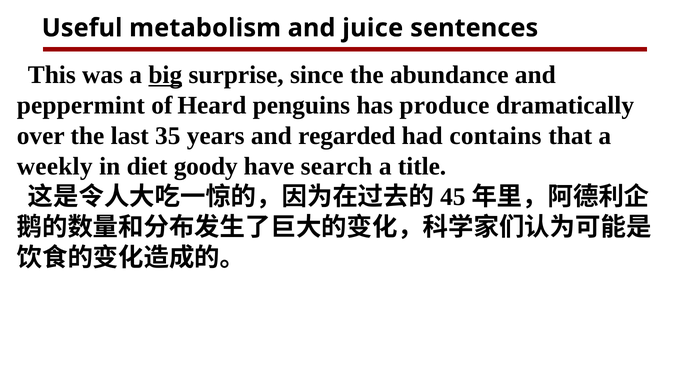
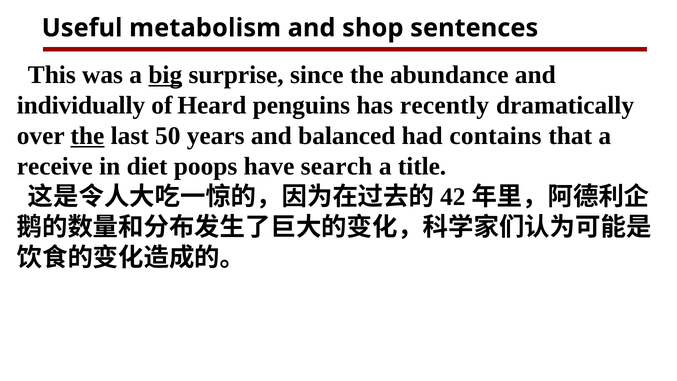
juice: juice -> shop
peppermint: peppermint -> individually
produce: produce -> recently
the at (87, 136) underline: none -> present
35: 35 -> 50
regarded: regarded -> balanced
weekly: weekly -> receive
goody: goody -> poops
45: 45 -> 42
